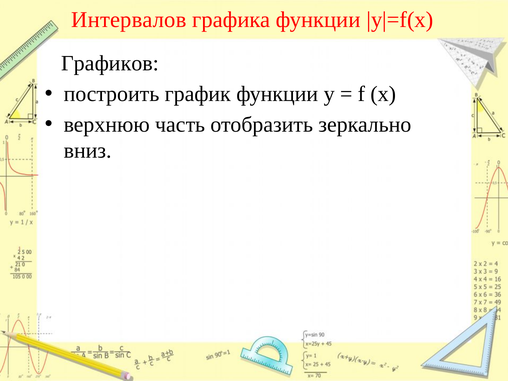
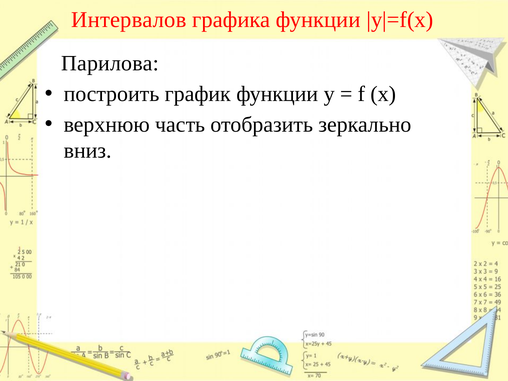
Графиков: Графиков -> Парилова
